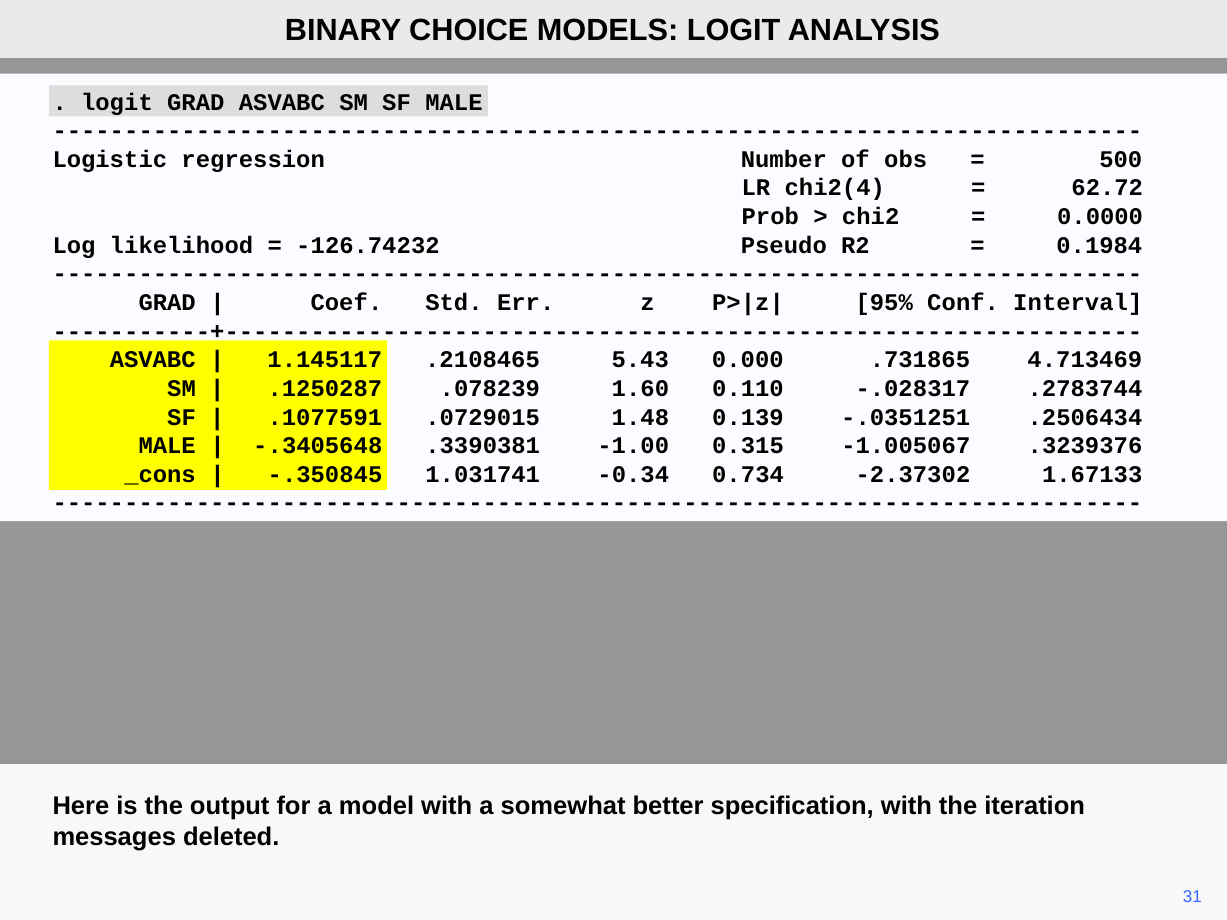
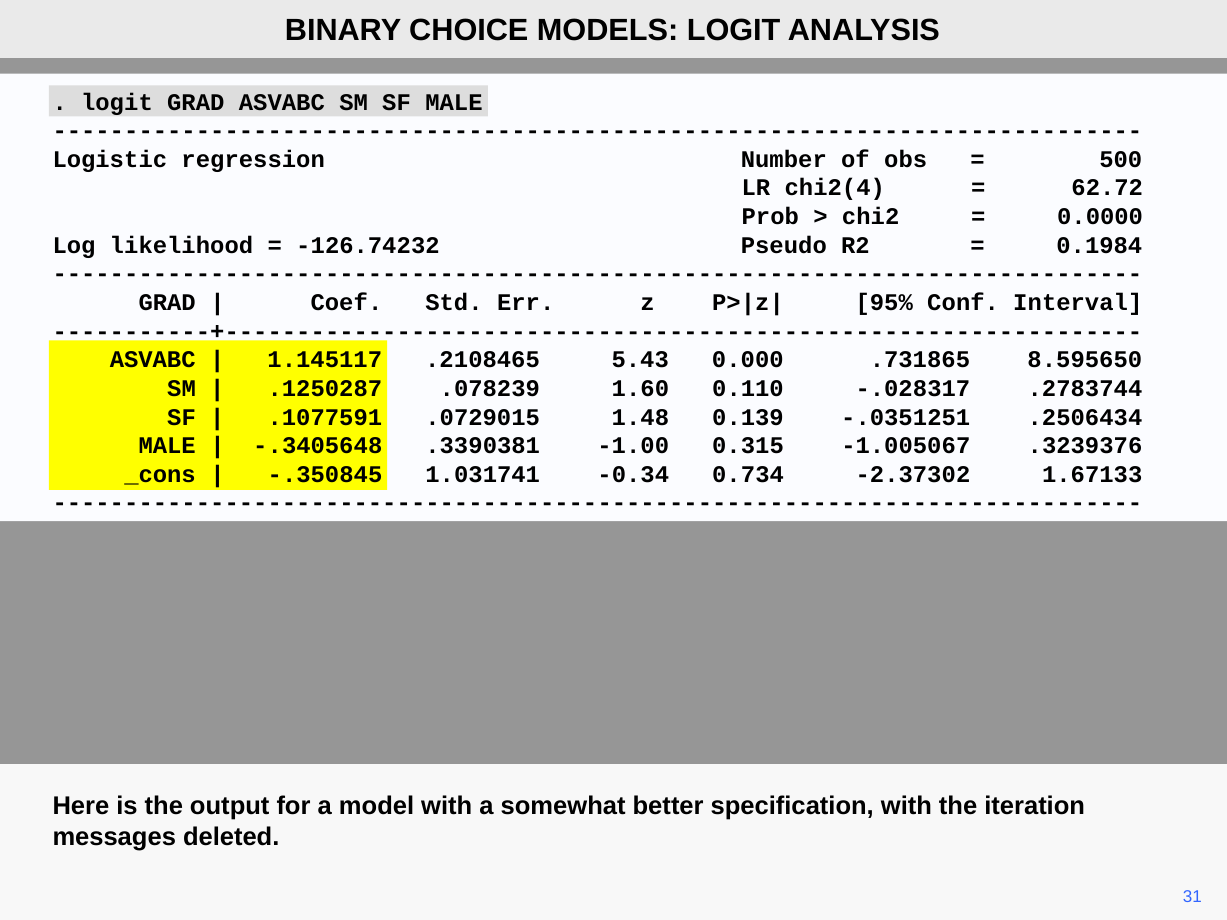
4.713469: 4.713469 -> 8.595650
